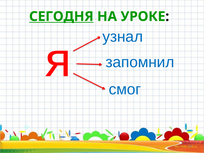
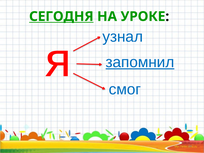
запомнил underline: none -> present
